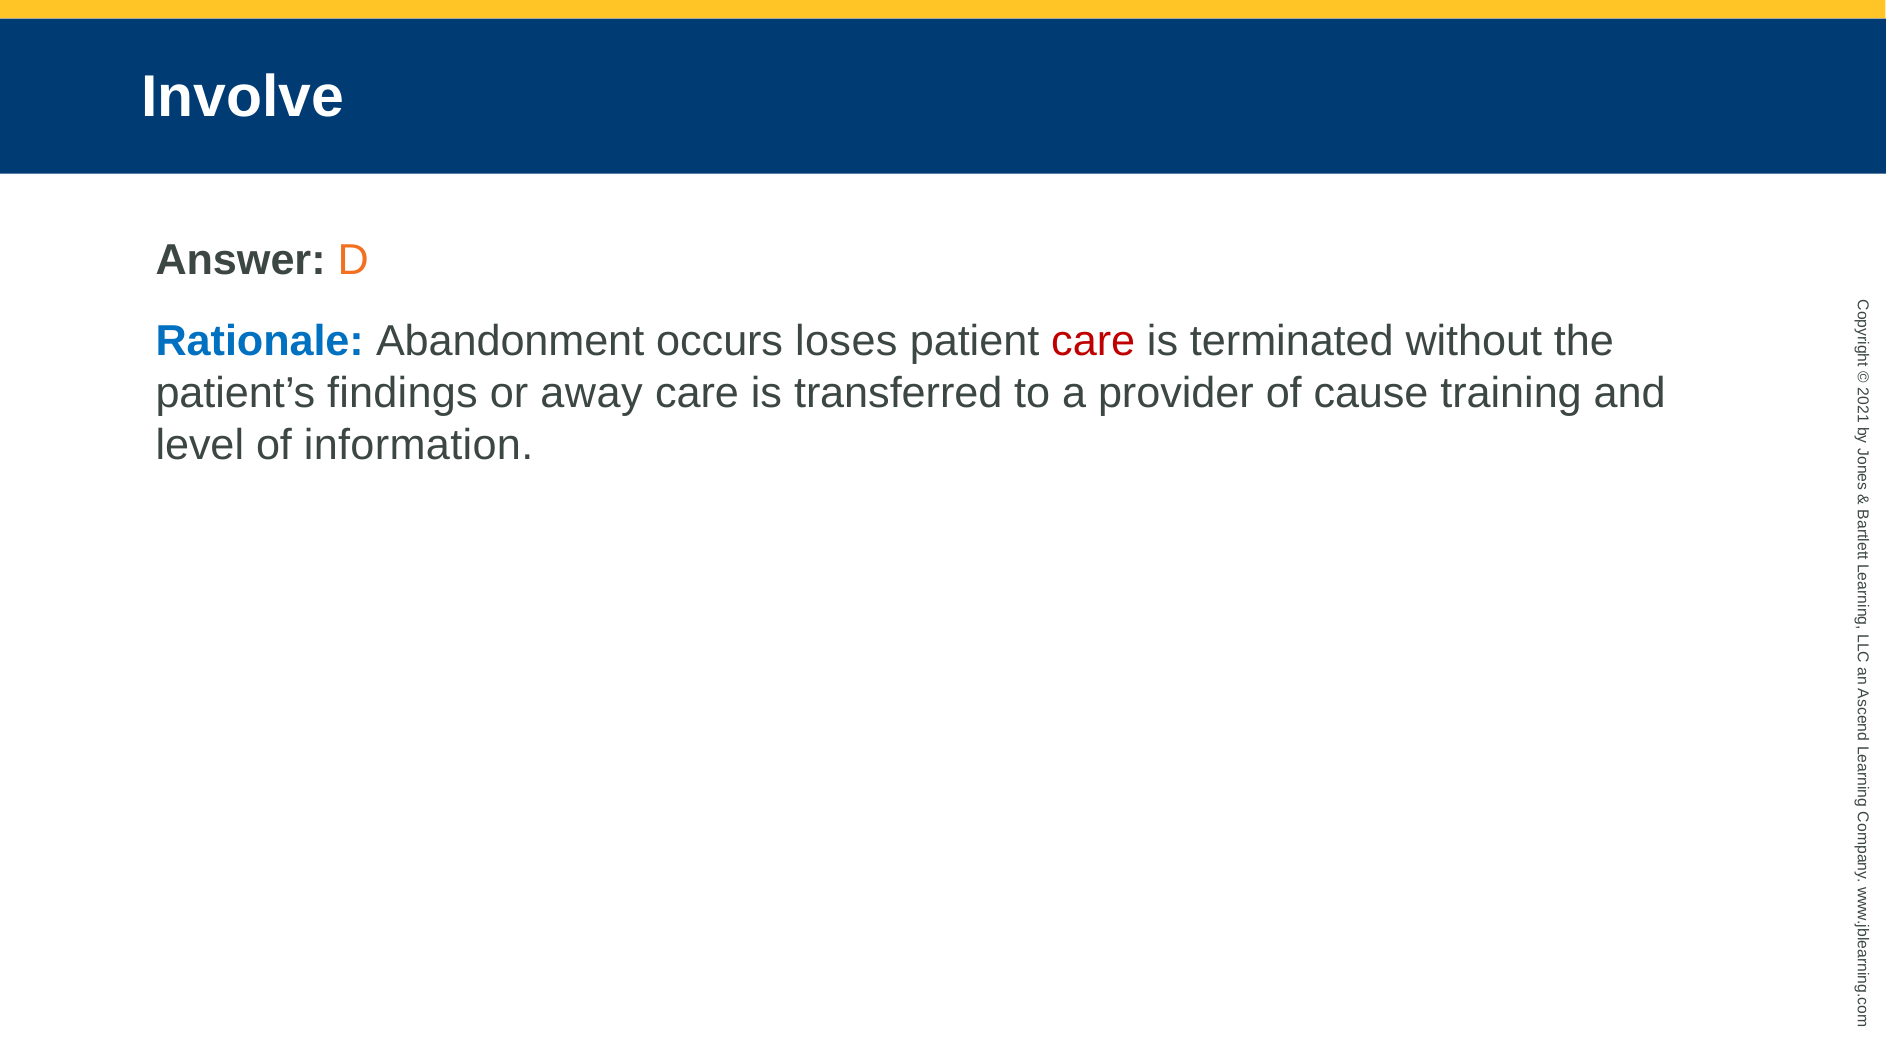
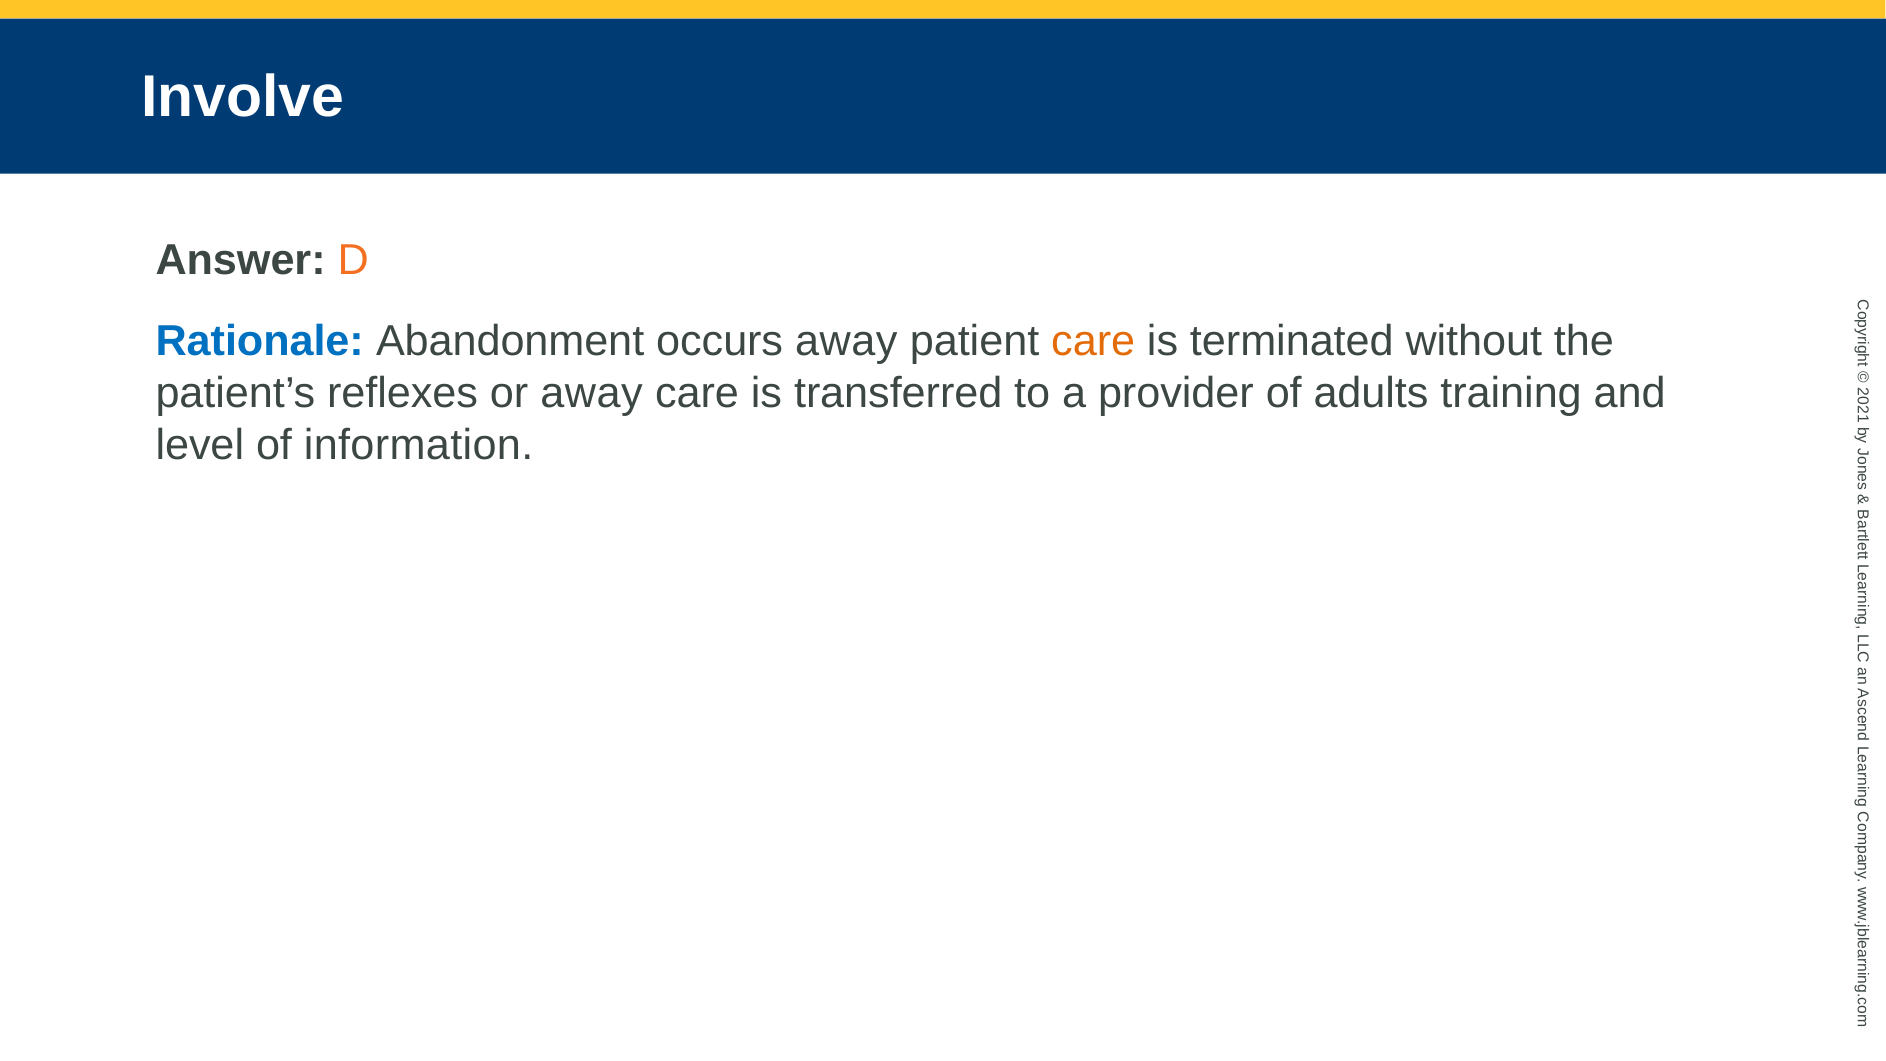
occurs loses: loses -> away
care at (1093, 341) colour: red -> orange
findings: findings -> reflexes
cause: cause -> adults
